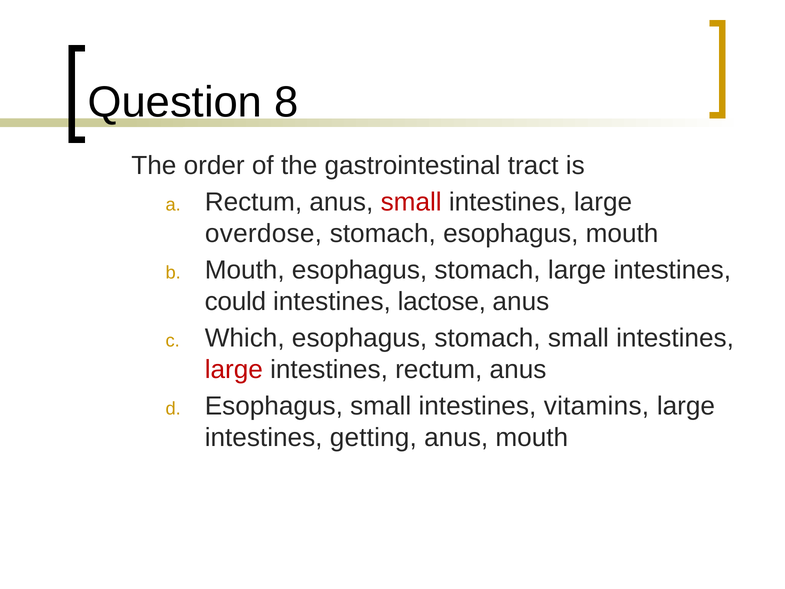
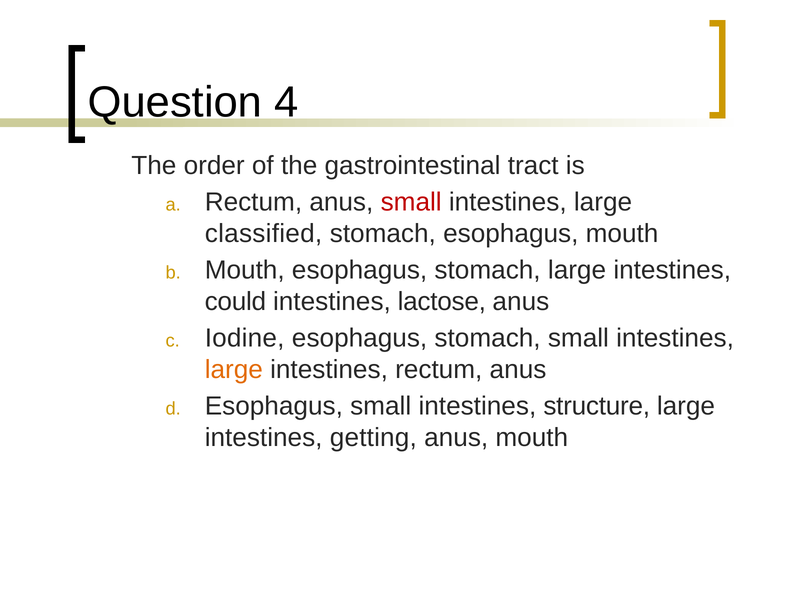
8: 8 -> 4
overdose: overdose -> classified
Which: Which -> Iodine
large at (234, 369) colour: red -> orange
vitamins: vitamins -> structure
